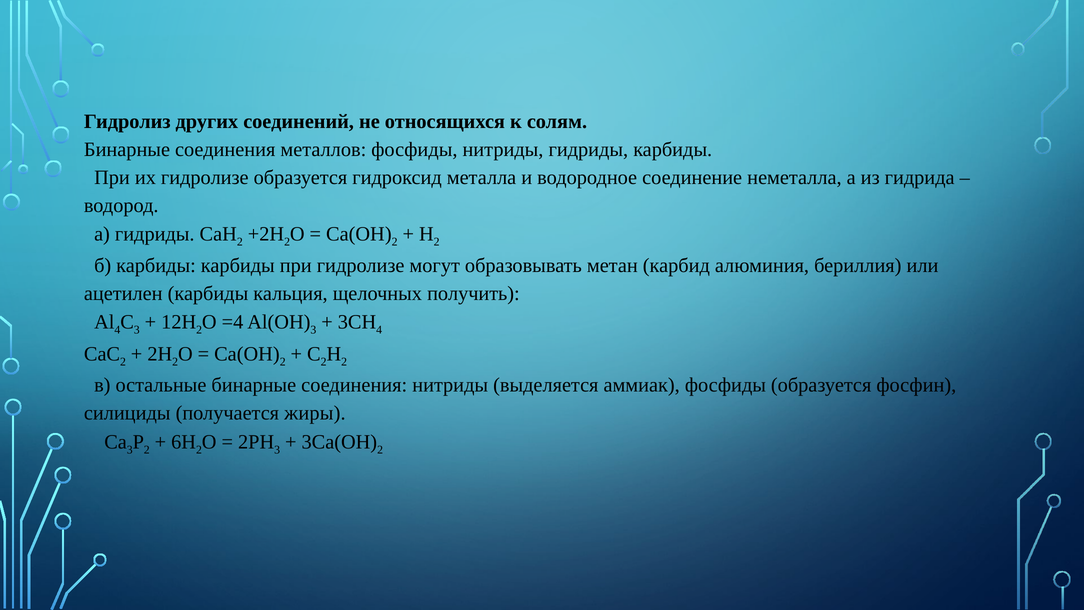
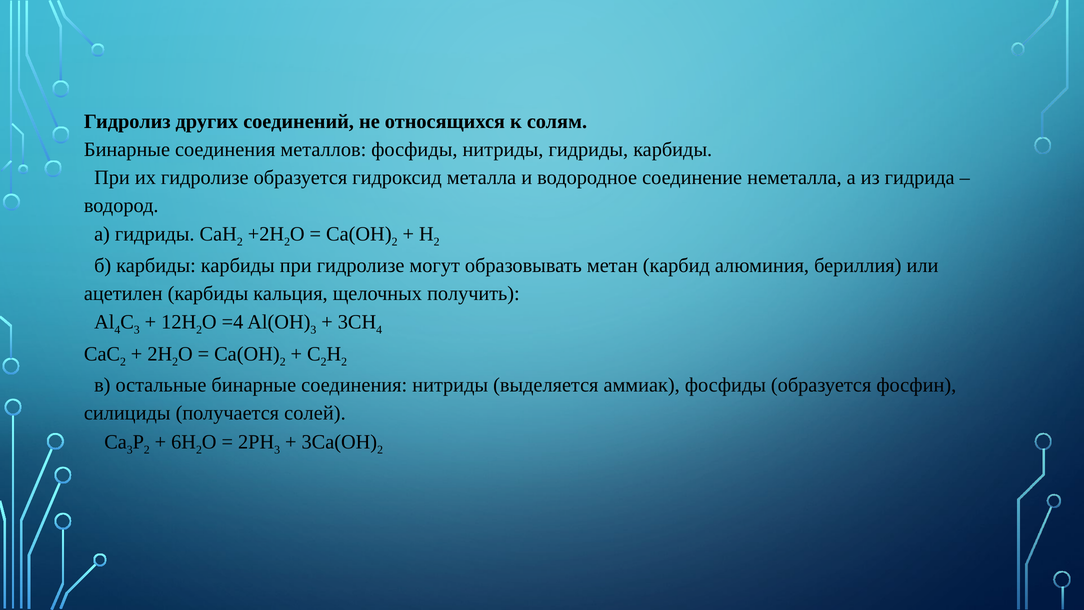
жиры: жиры -> солей
